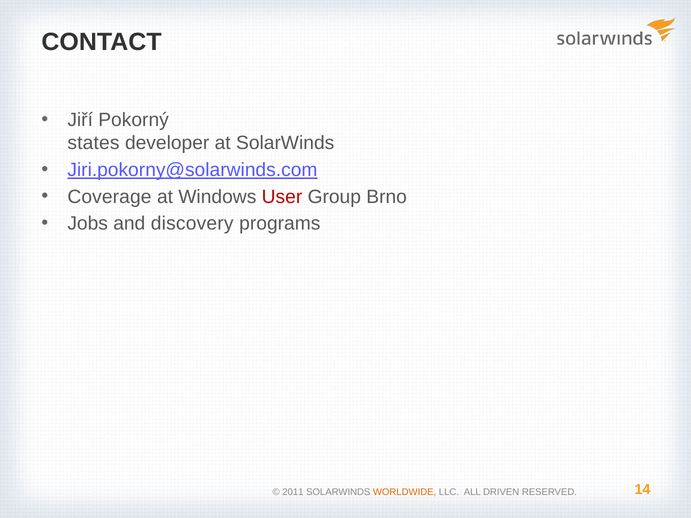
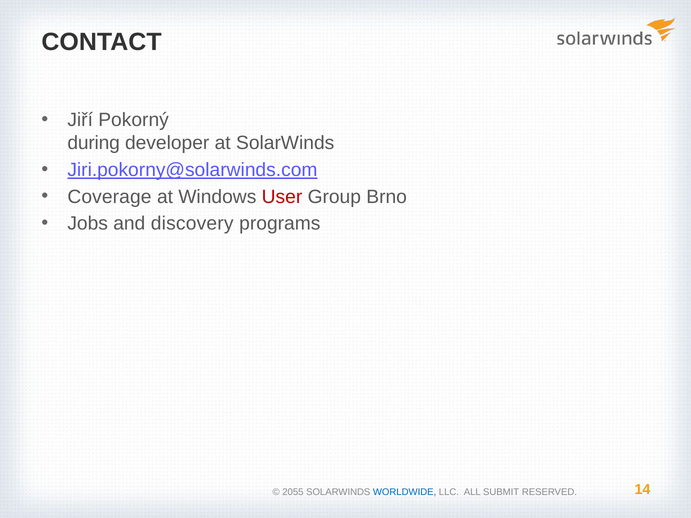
states: states -> during
2011: 2011 -> 2055
WORLDWIDE colour: orange -> blue
DRIVEN: DRIVEN -> SUBMIT
